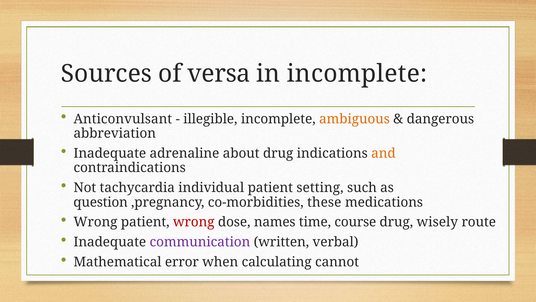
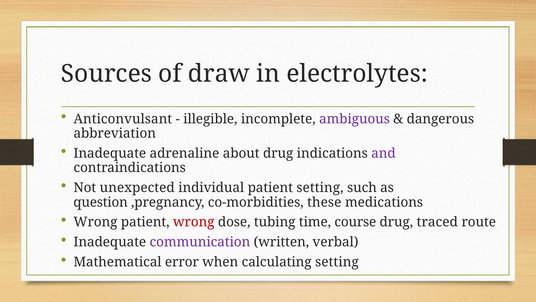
versa: versa -> draw
in incomplete: incomplete -> electrolytes
ambiguous colour: orange -> purple
and colour: orange -> purple
tachycardia: tachycardia -> unexpected
names: names -> tubing
wisely: wisely -> traced
calculating cannot: cannot -> setting
